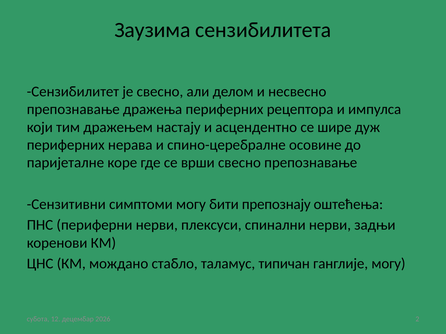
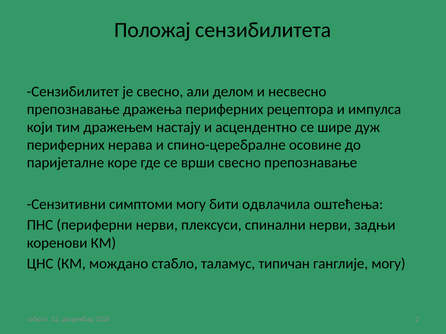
Заузима: Заузима -> Положај
препознају: препознају -> одвлачила
